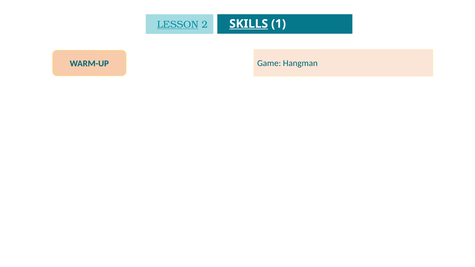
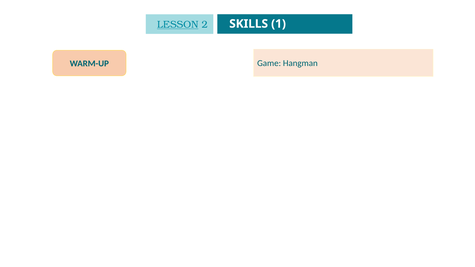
SKILLS underline: present -> none
